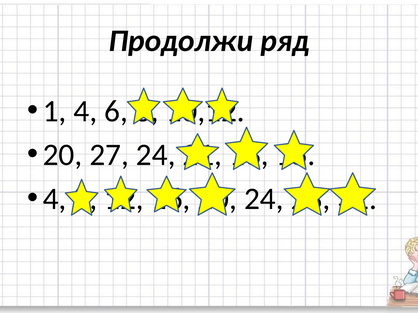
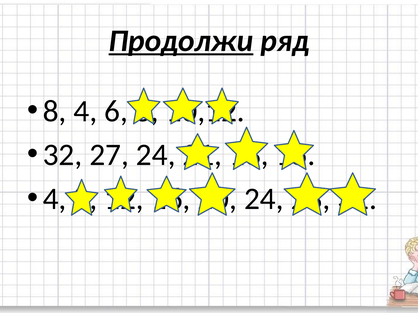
Продолжи underline: none -> present
1 at (55, 111): 1 -> 8
20 at (62, 155): 20 -> 32
